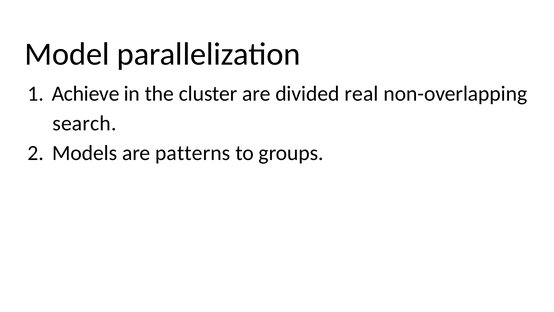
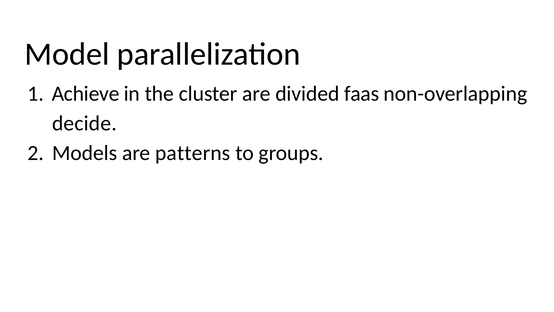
real: real -> faas
search: search -> decide
